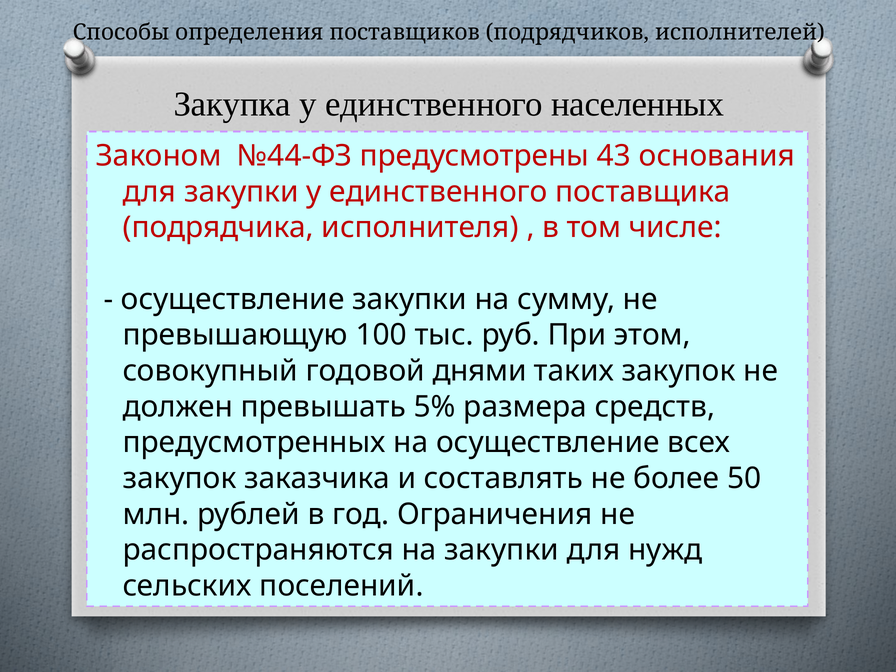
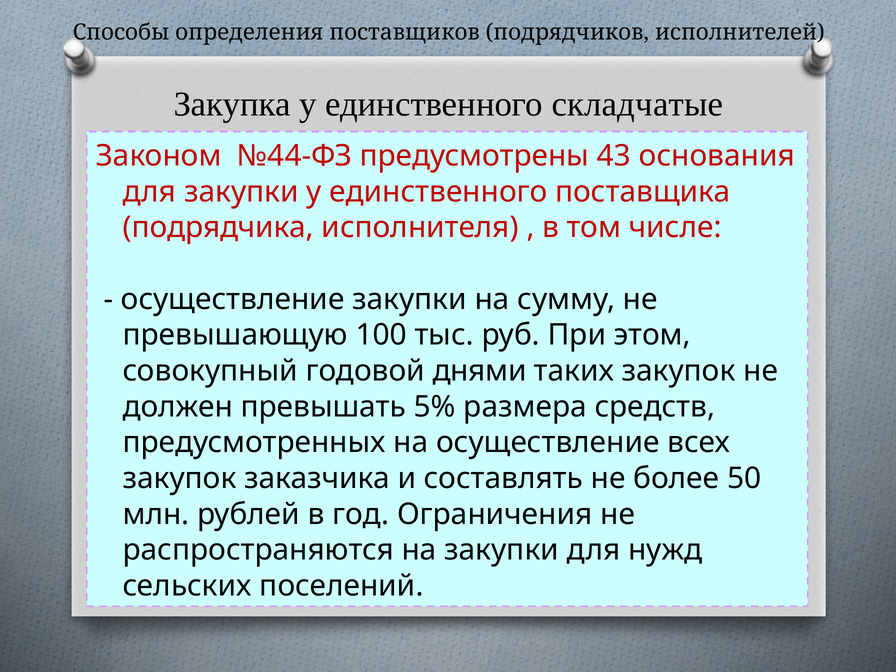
населенных: населенных -> складчатые
